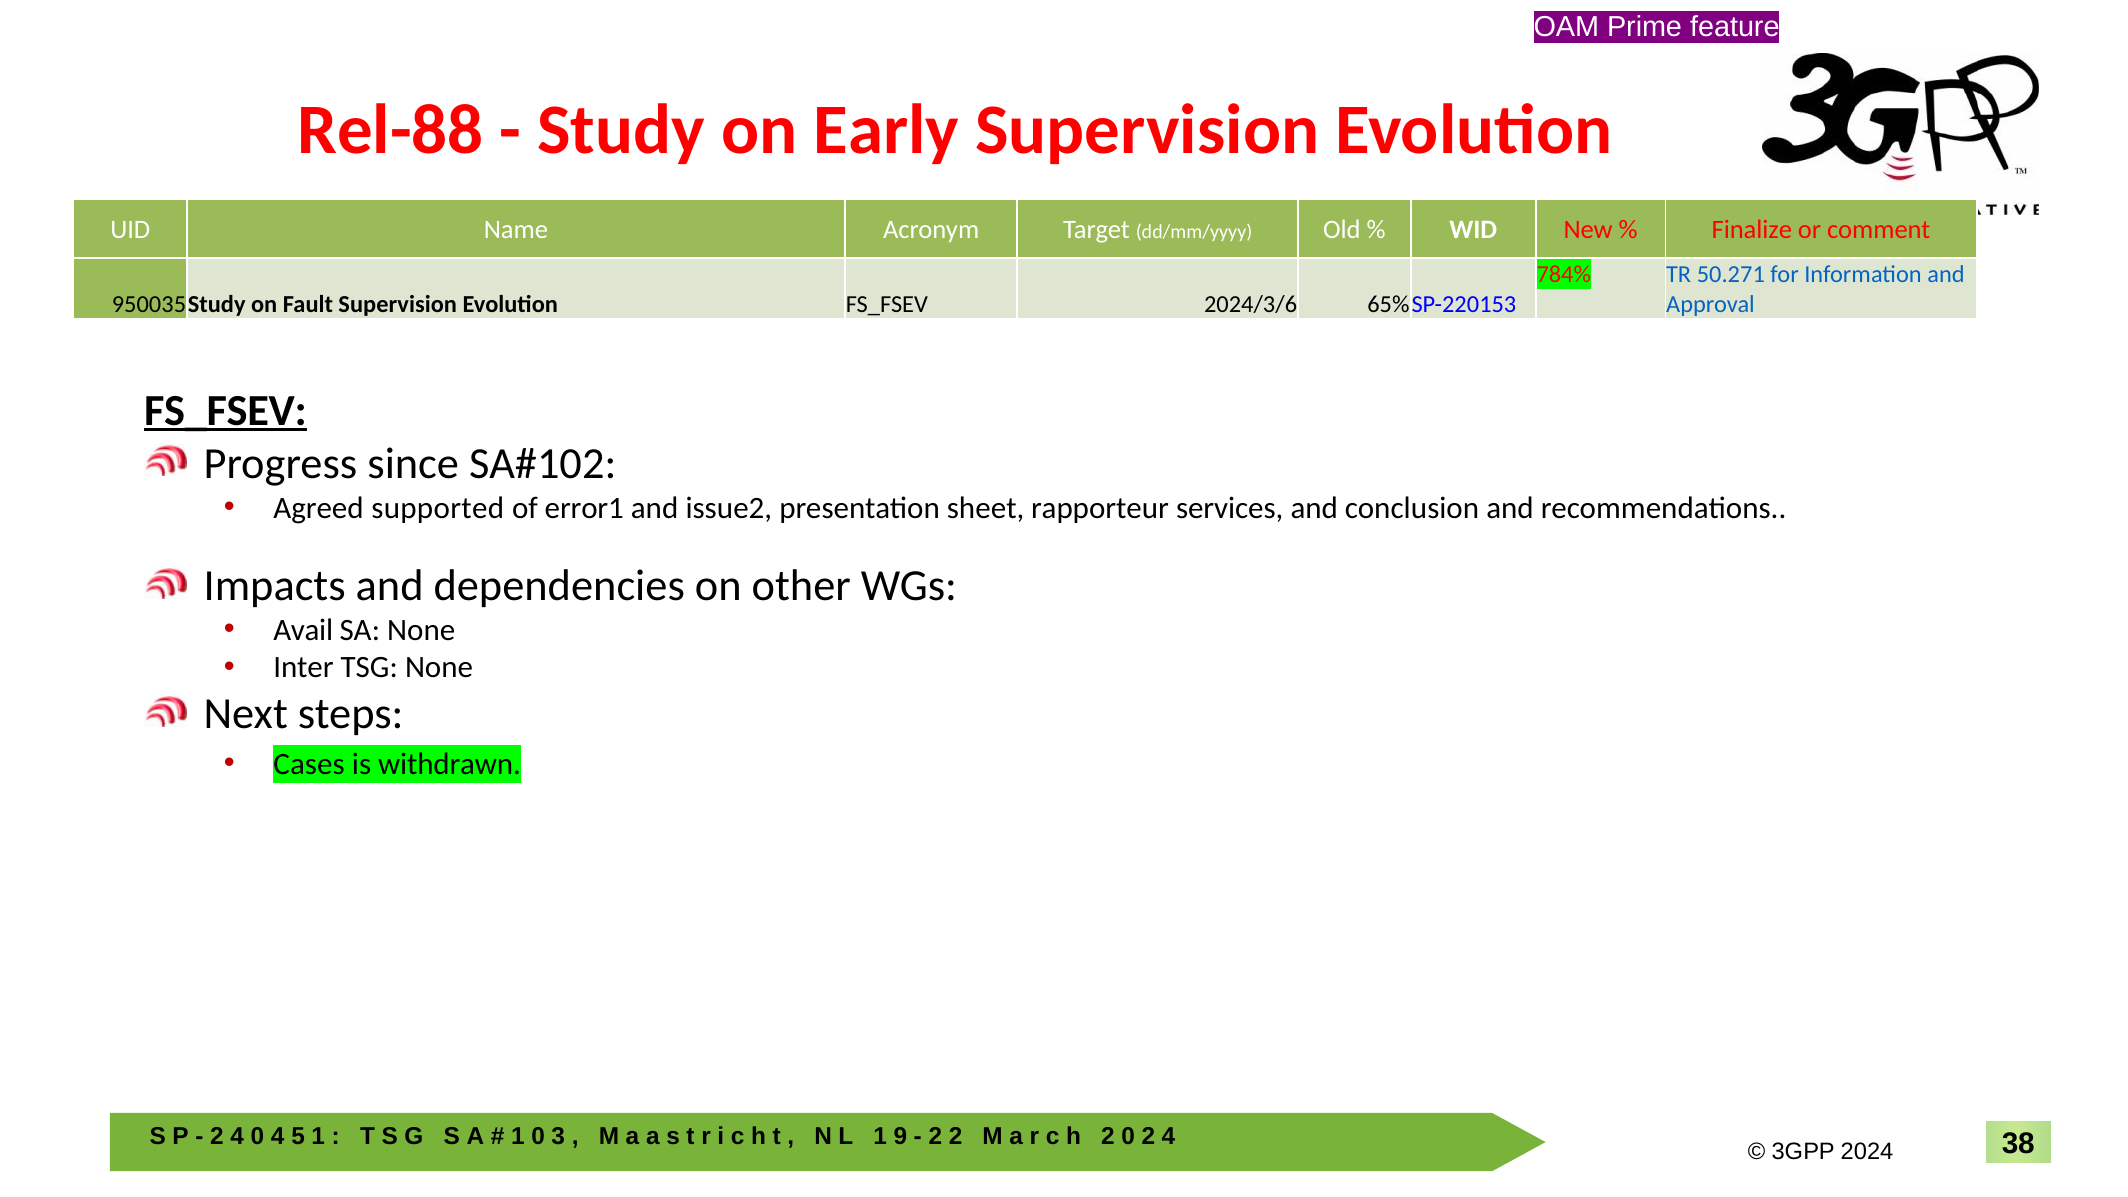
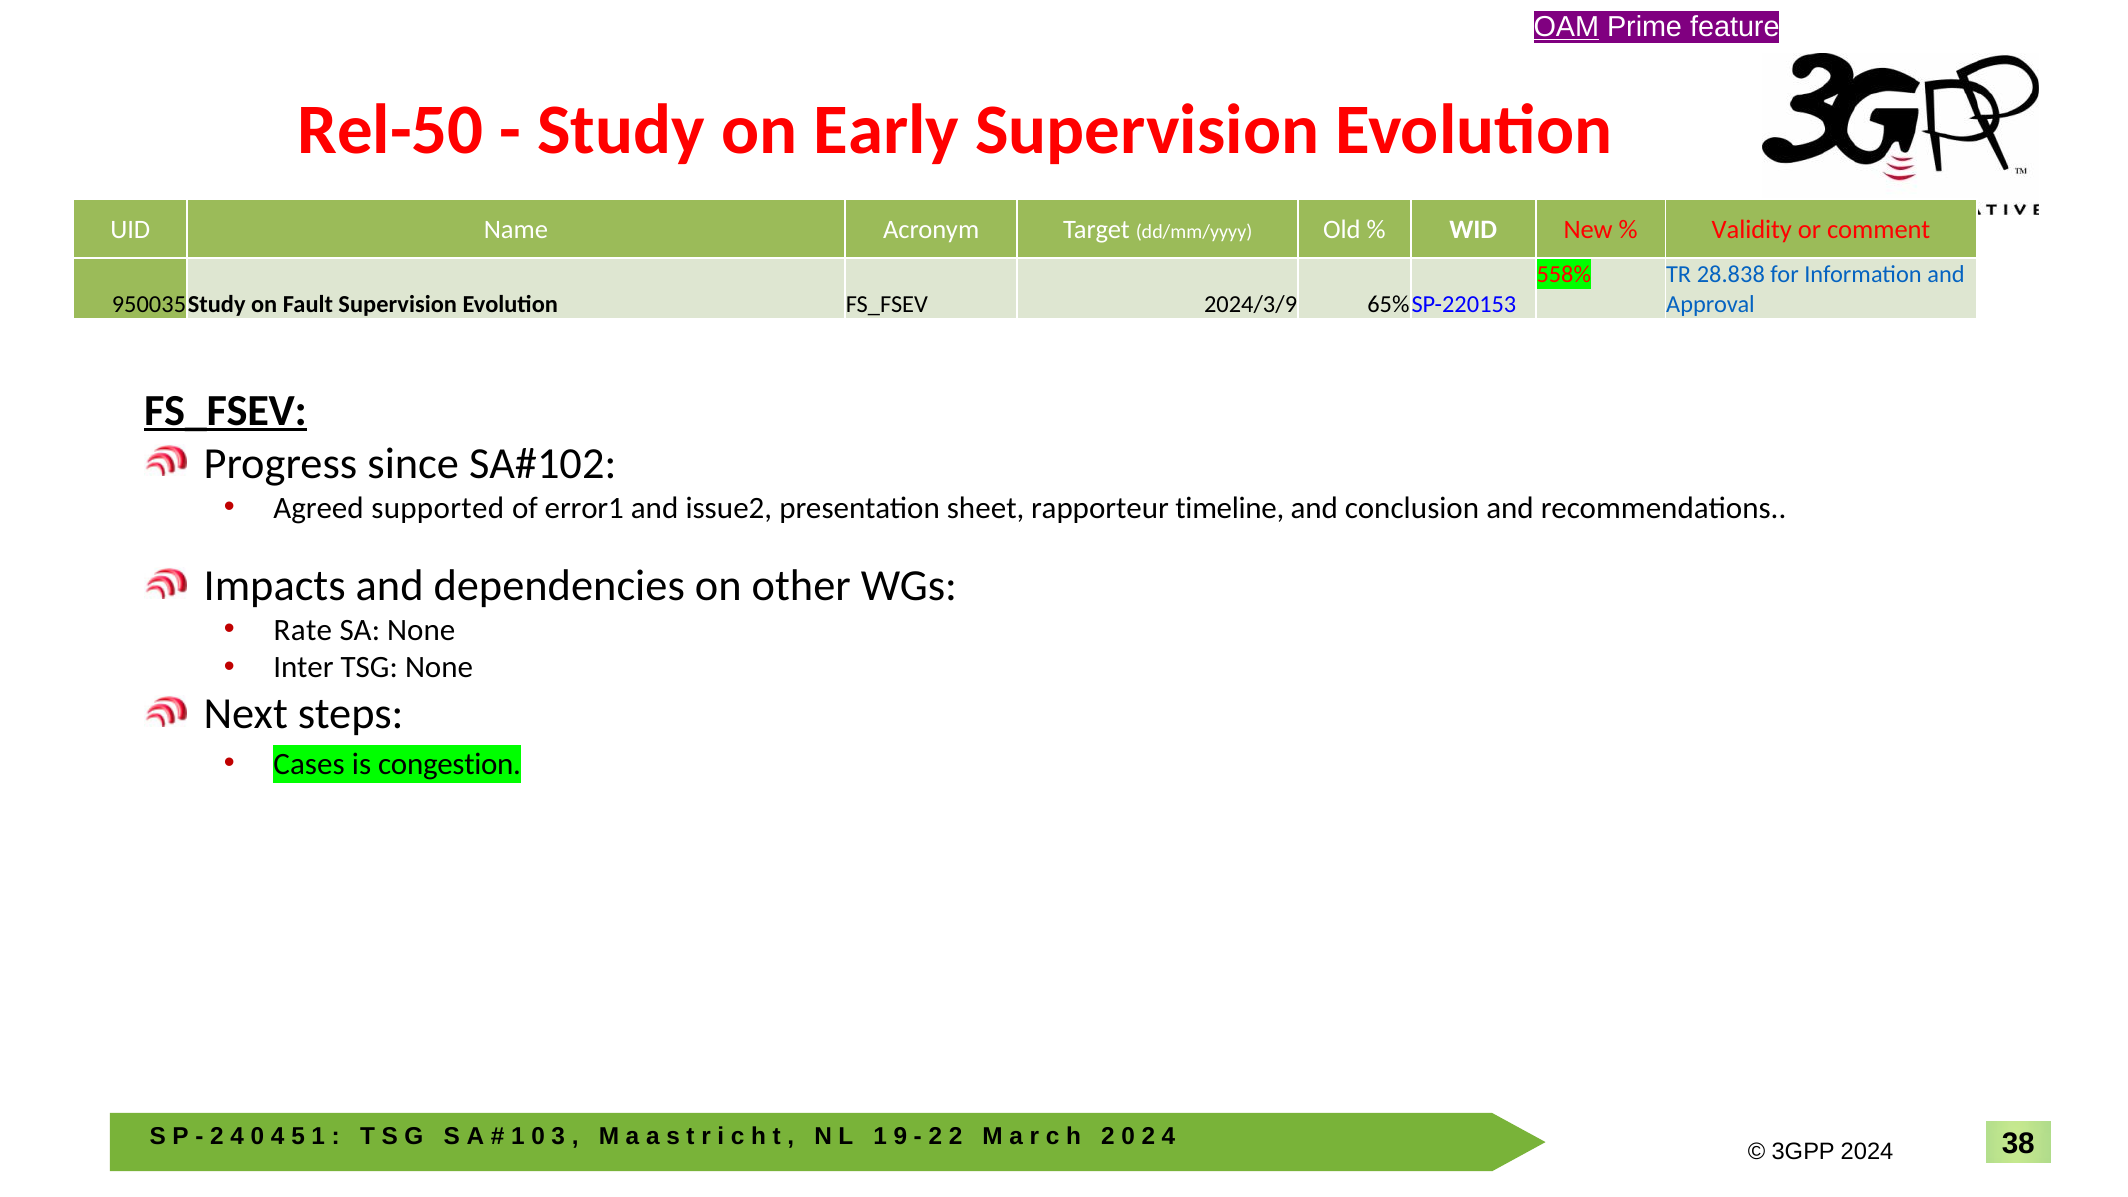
OAM underline: none -> present
Rel-88: Rel-88 -> Rel-50
Finalize: Finalize -> Validity
784%: 784% -> 558%
50.271: 50.271 -> 28.838
2024/3/6: 2024/3/6 -> 2024/3/9
services: services -> timeline
Avail: Avail -> Rate
withdrawn: withdrawn -> congestion
